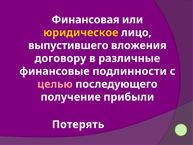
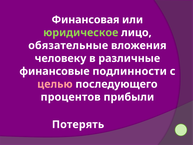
юридическое colour: yellow -> light green
выпустившего: выпустившего -> обязательные
договору: договору -> человеку
получение: получение -> процентов
